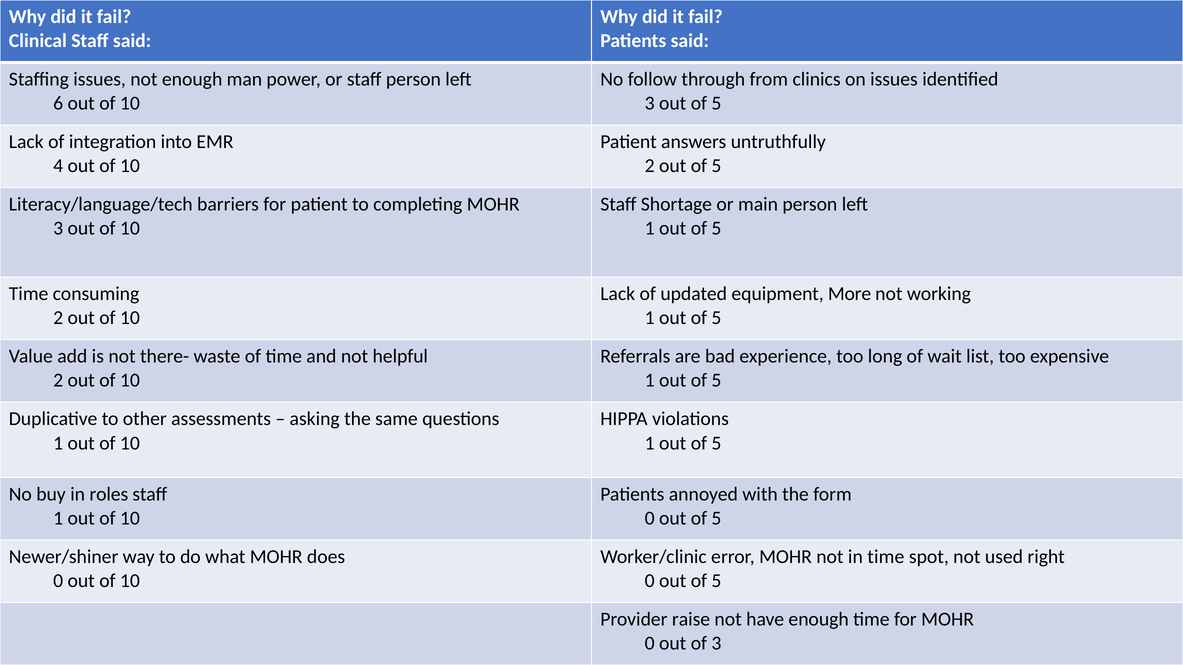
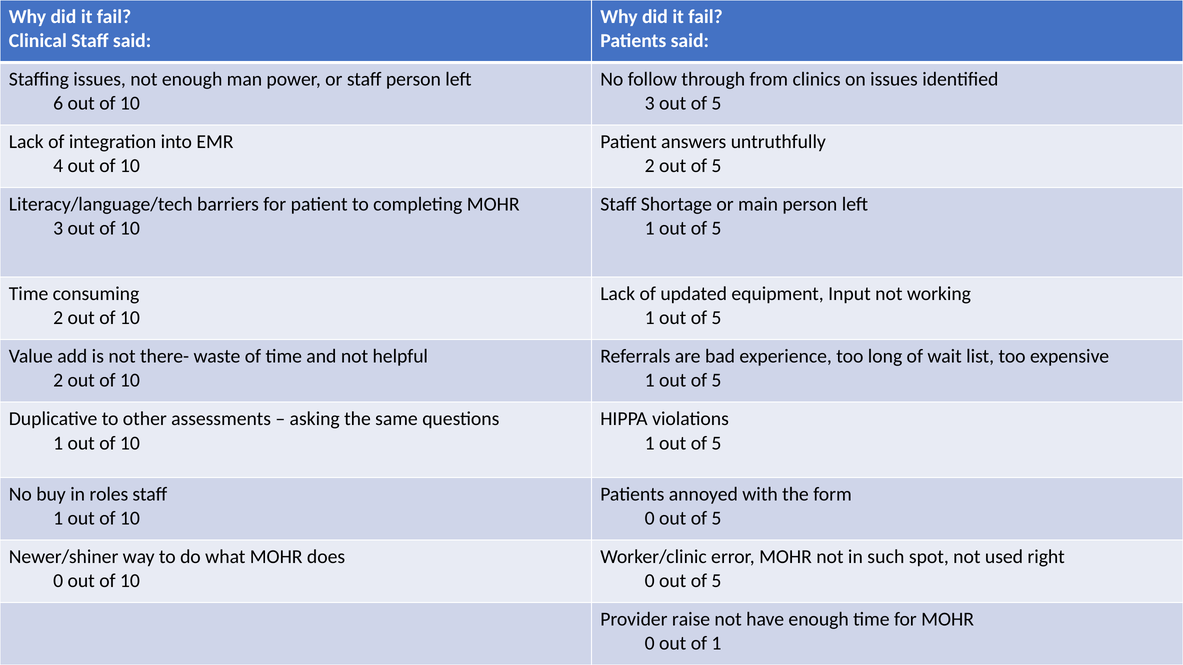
More: More -> Input
in time: time -> such
of 3: 3 -> 1
